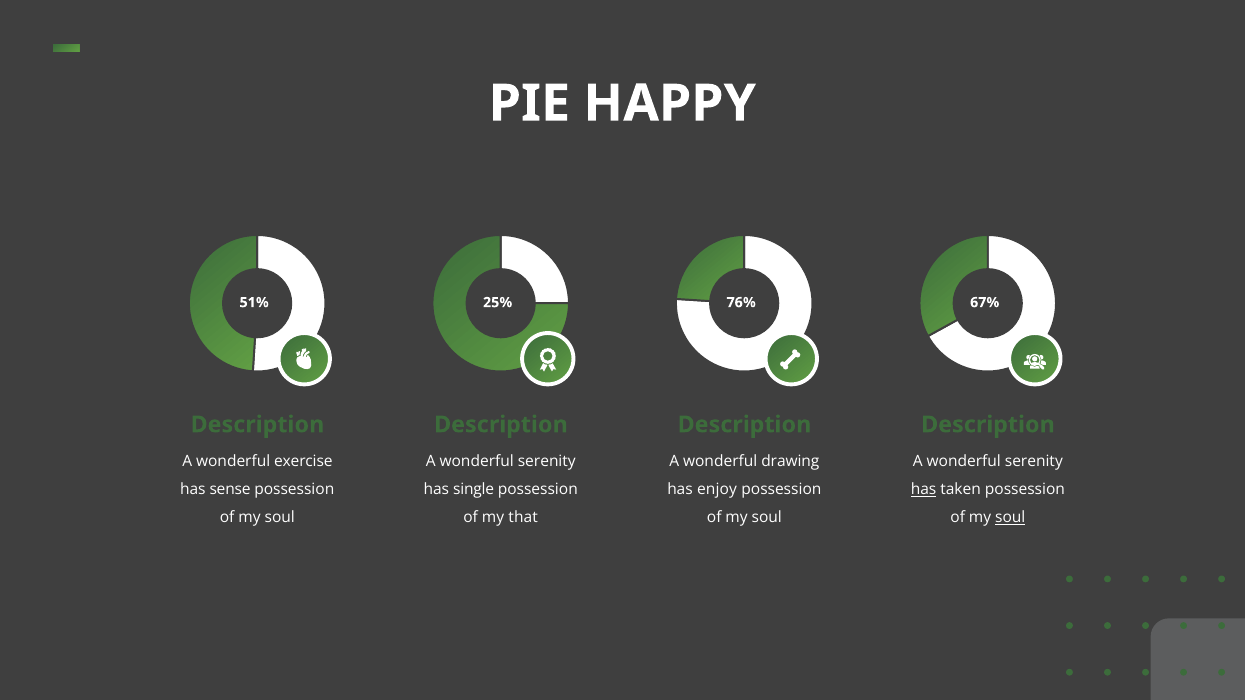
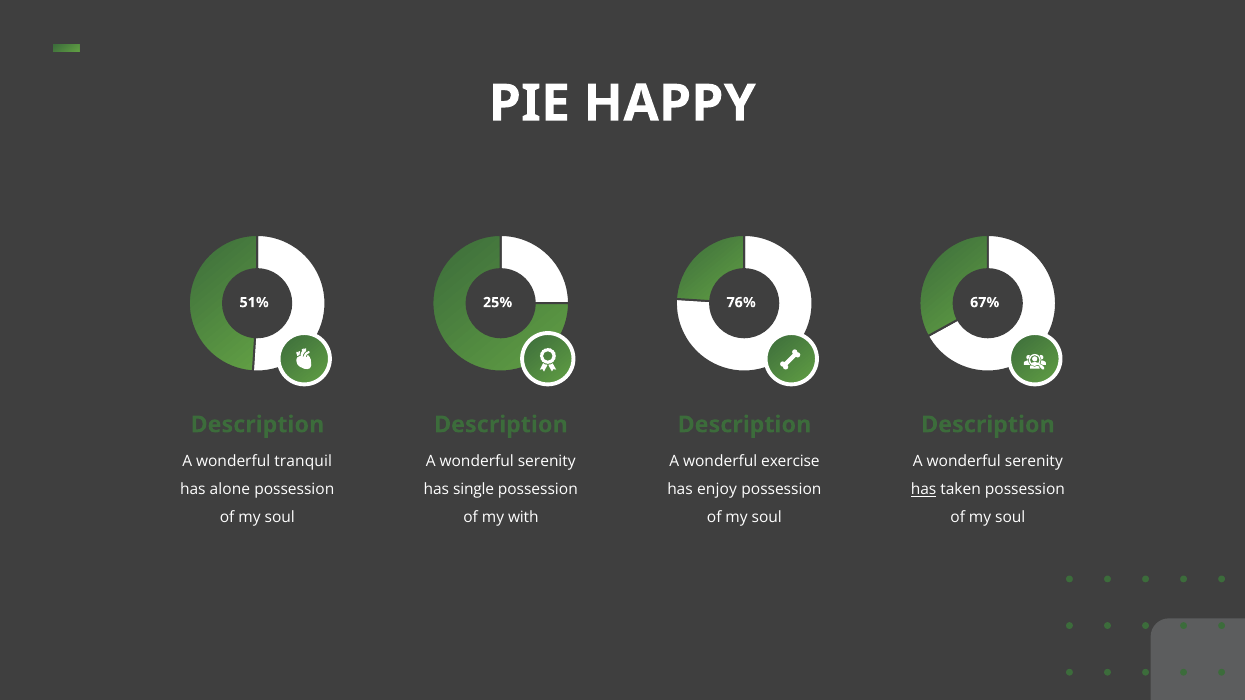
exercise: exercise -> tranquil
drawing: drawing -> exercise
sense: sense -> alone
that: that -> with
soul at (1010, 518) underline: present -> none
